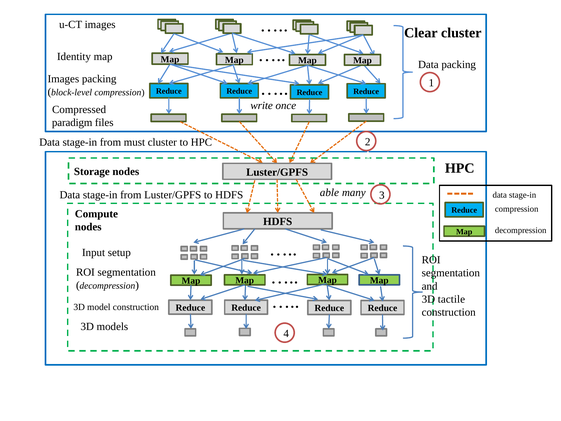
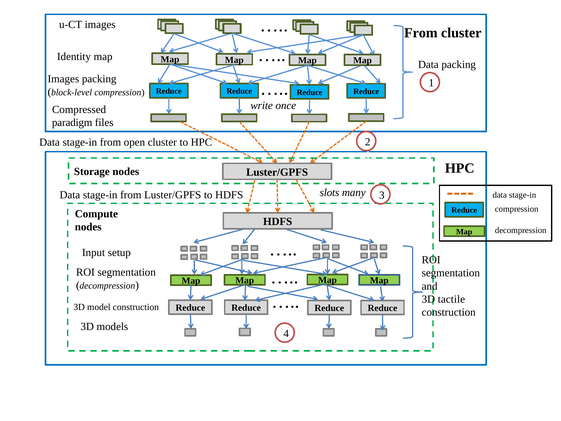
Clear at (421, 33): Clear -> From
must: must -> open
able: able -> slots
